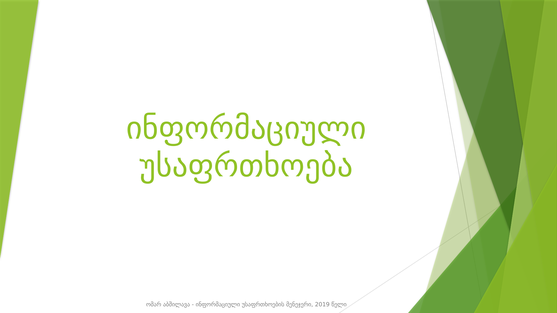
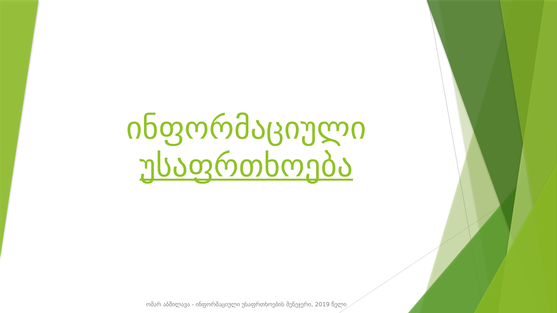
უსაფრთხოება underline: none -> present
